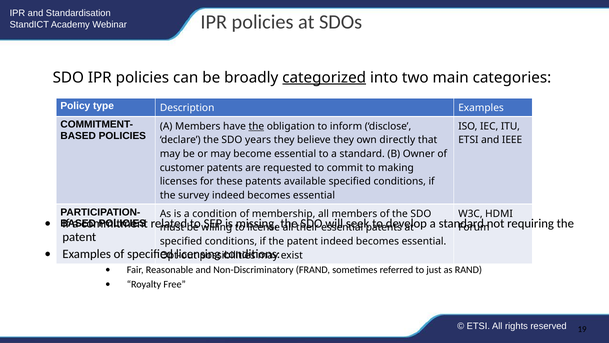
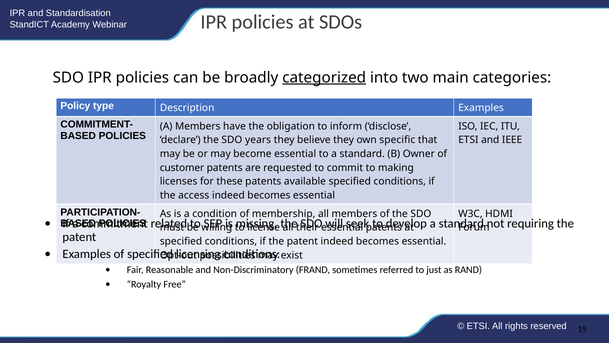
the at (256, 126) underline: present -> none
directly: directly -> specific
survey: survey -> access
